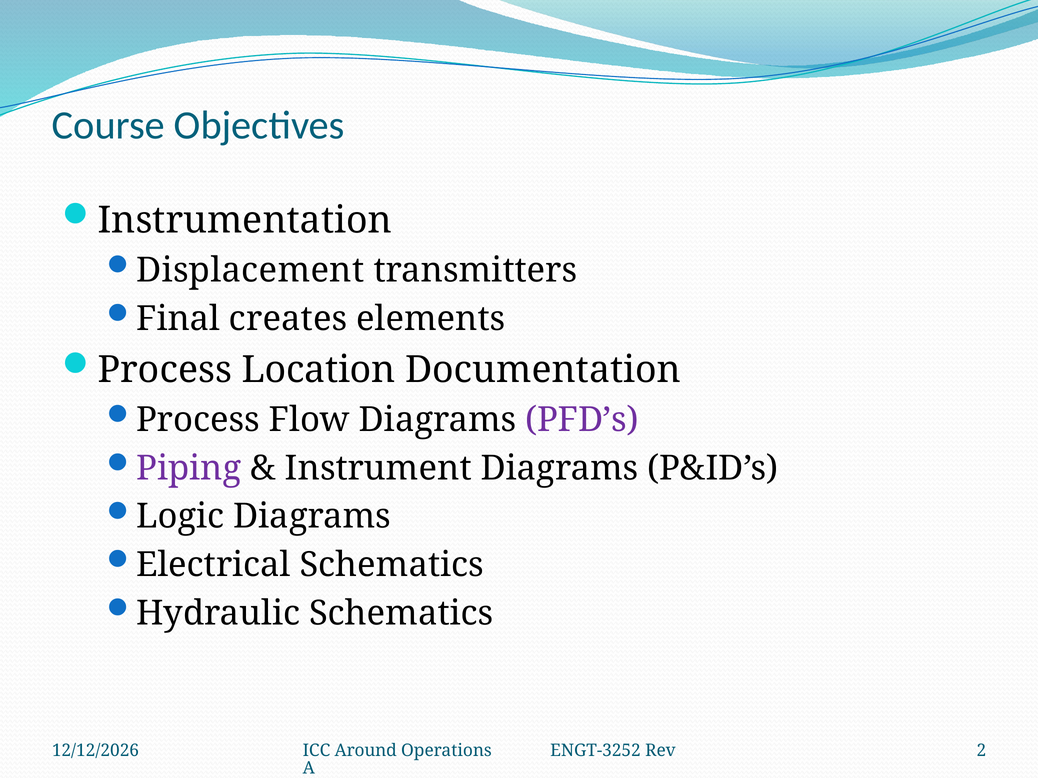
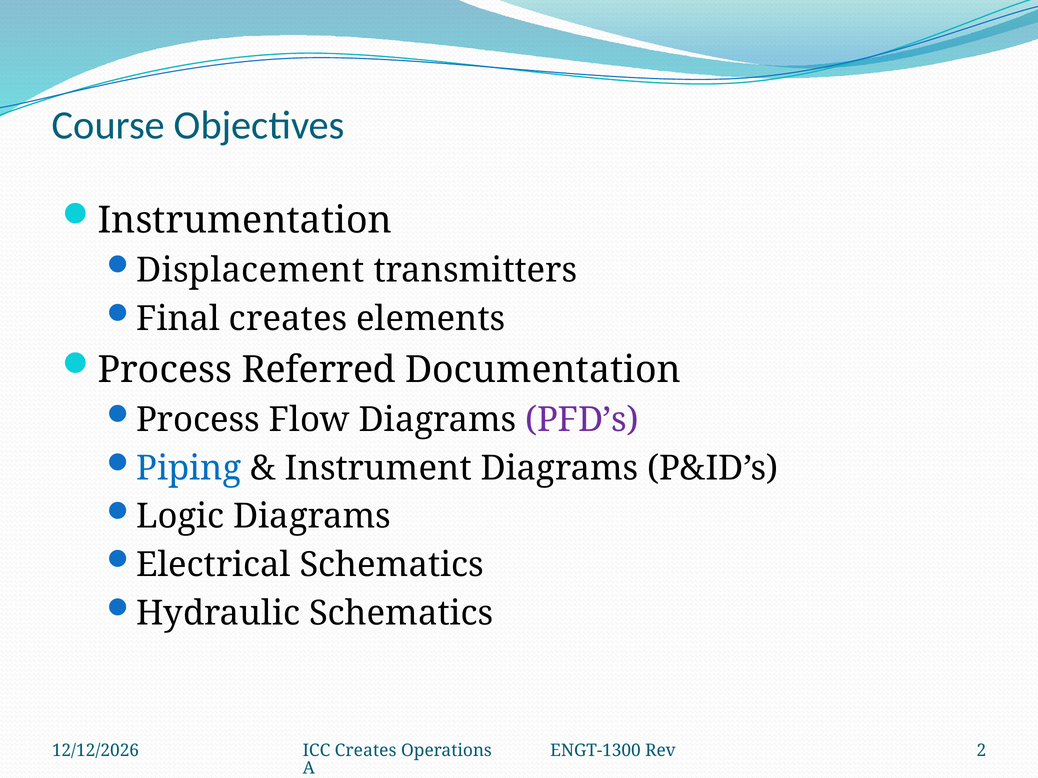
Location: Location -> Referred
Piping colour: purple -> blue
ICC Around: Around -> Creates
ENGT-3252: ENGT-3252 -> ENGT-1300
